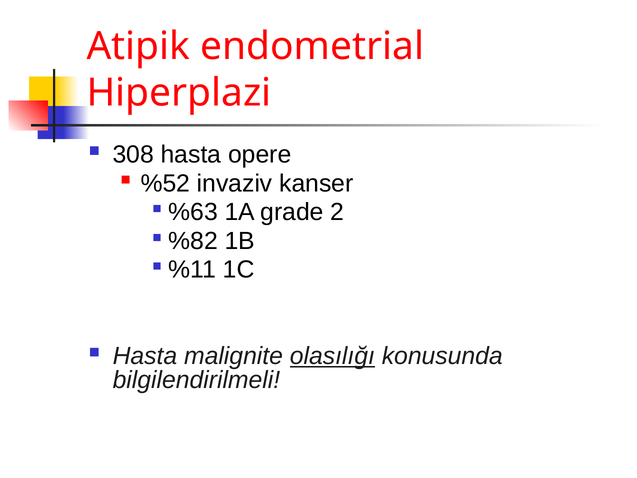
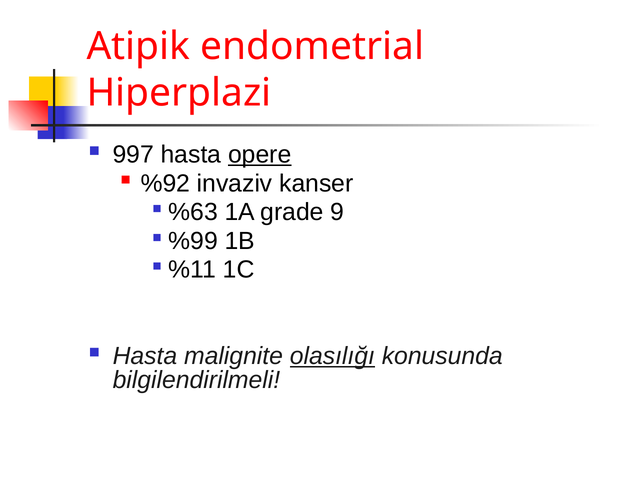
308: 308 -> 997
opere underline: none -> present
%52: %52 -> %92
2: 2 -> 9
%82: %82 -> %99
